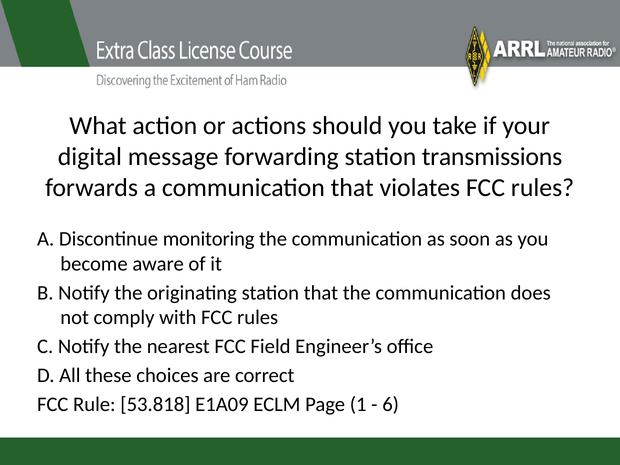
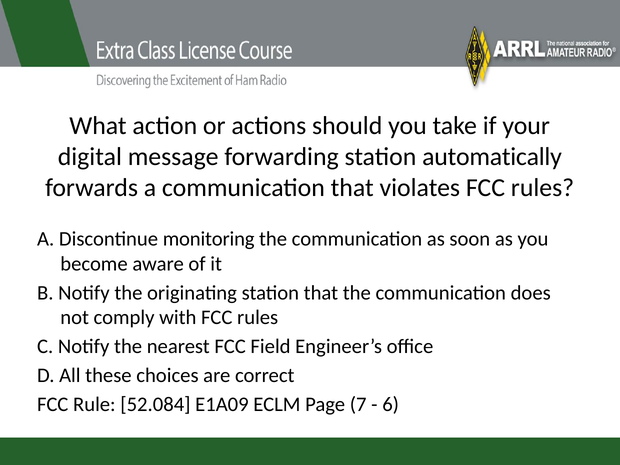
transmissions: transmissions -> automatically
53.818: 53.818 -> 52.084
1: 1 -> 7
